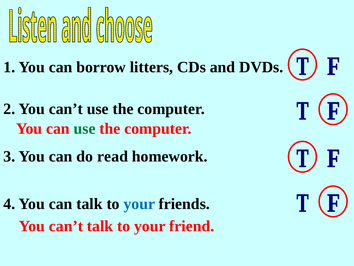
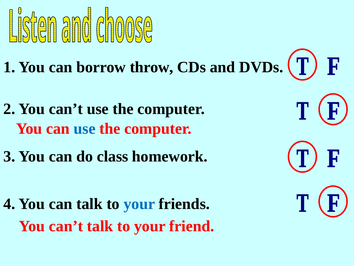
litters: litters -> throw
use at (85, 128) colour: green -> blue
read: read -> class
